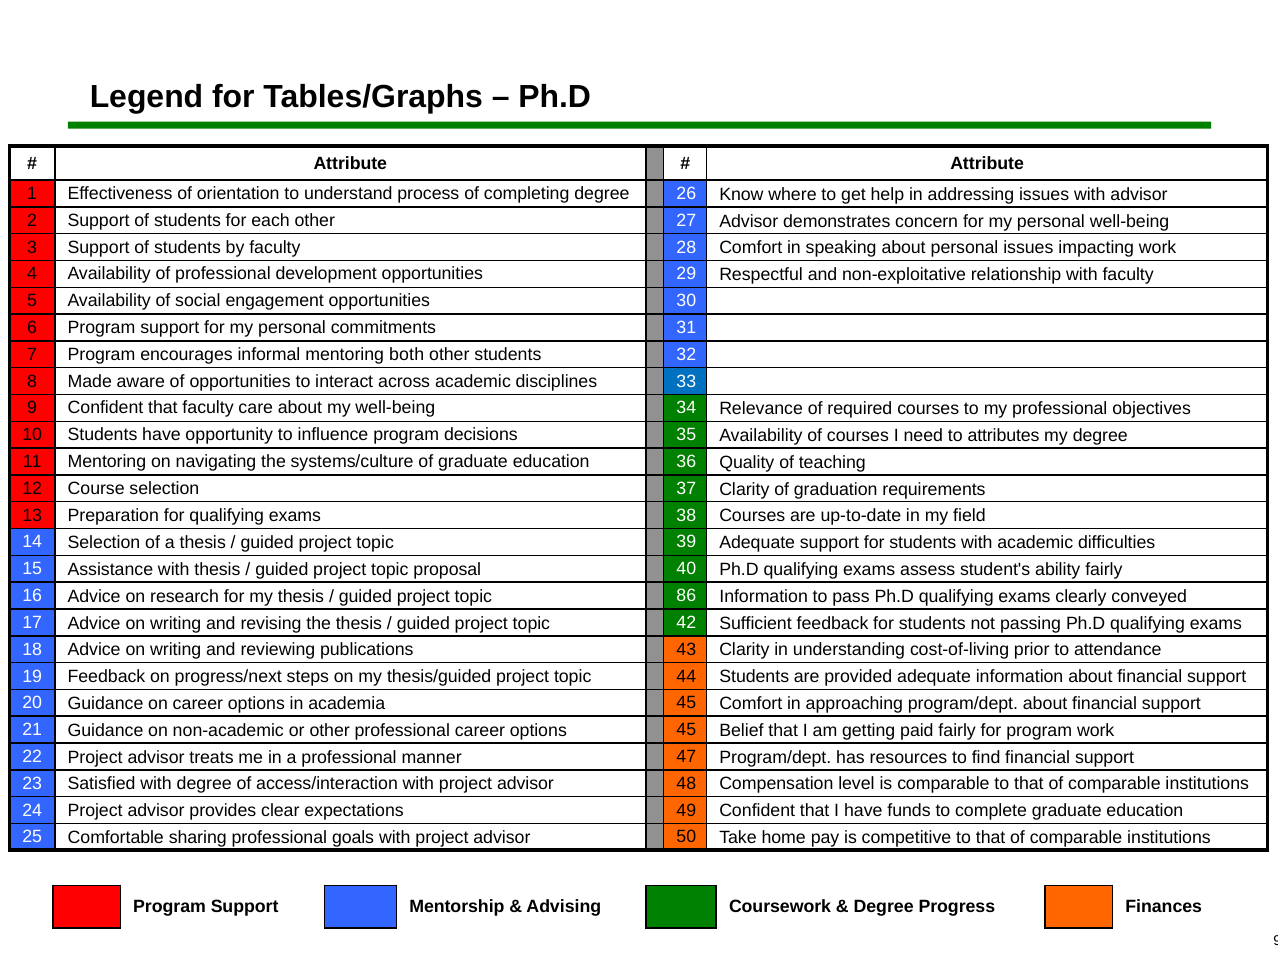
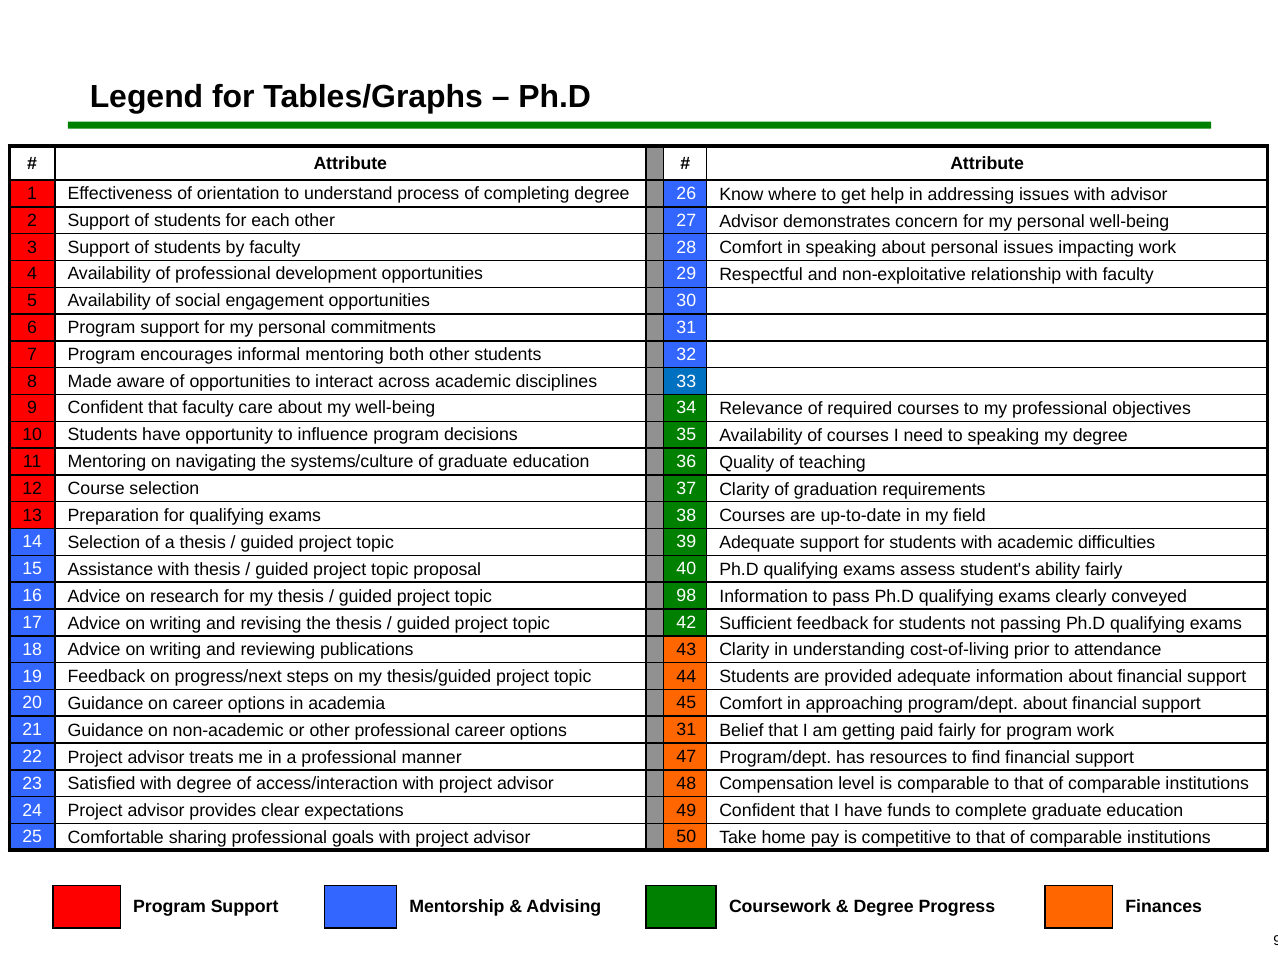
to attributes: attributes -> speaking
86: 86 -> 98
options 45: 45 -> 31
